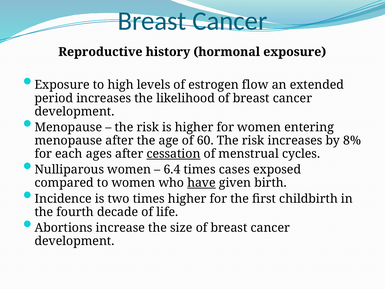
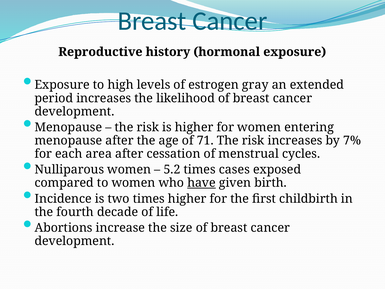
flow: flow -> gray
60: 60 -> 71
8%: 8% -> 7%
ages: ages -> area
cessation underline: present -> none
6.4: 6.4 -> 5.2
